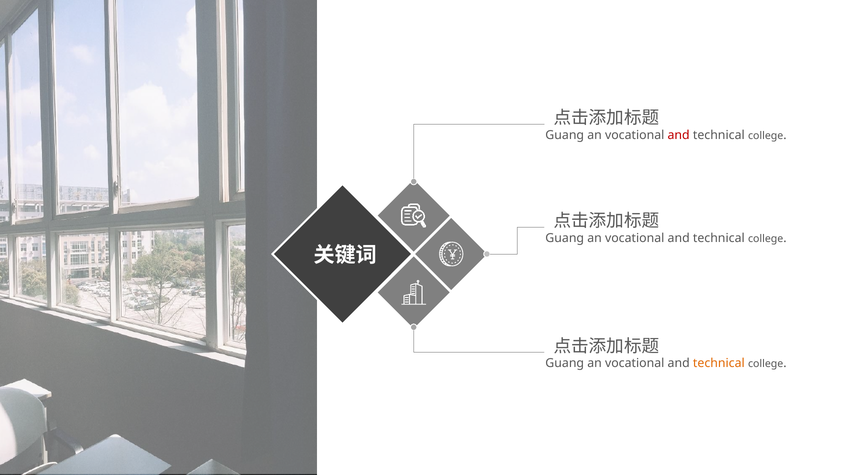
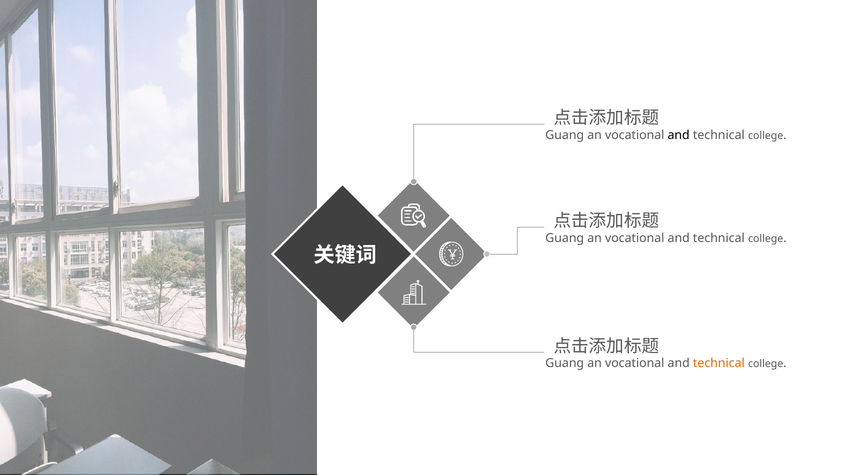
and at (679, 135) colour: red -> black
